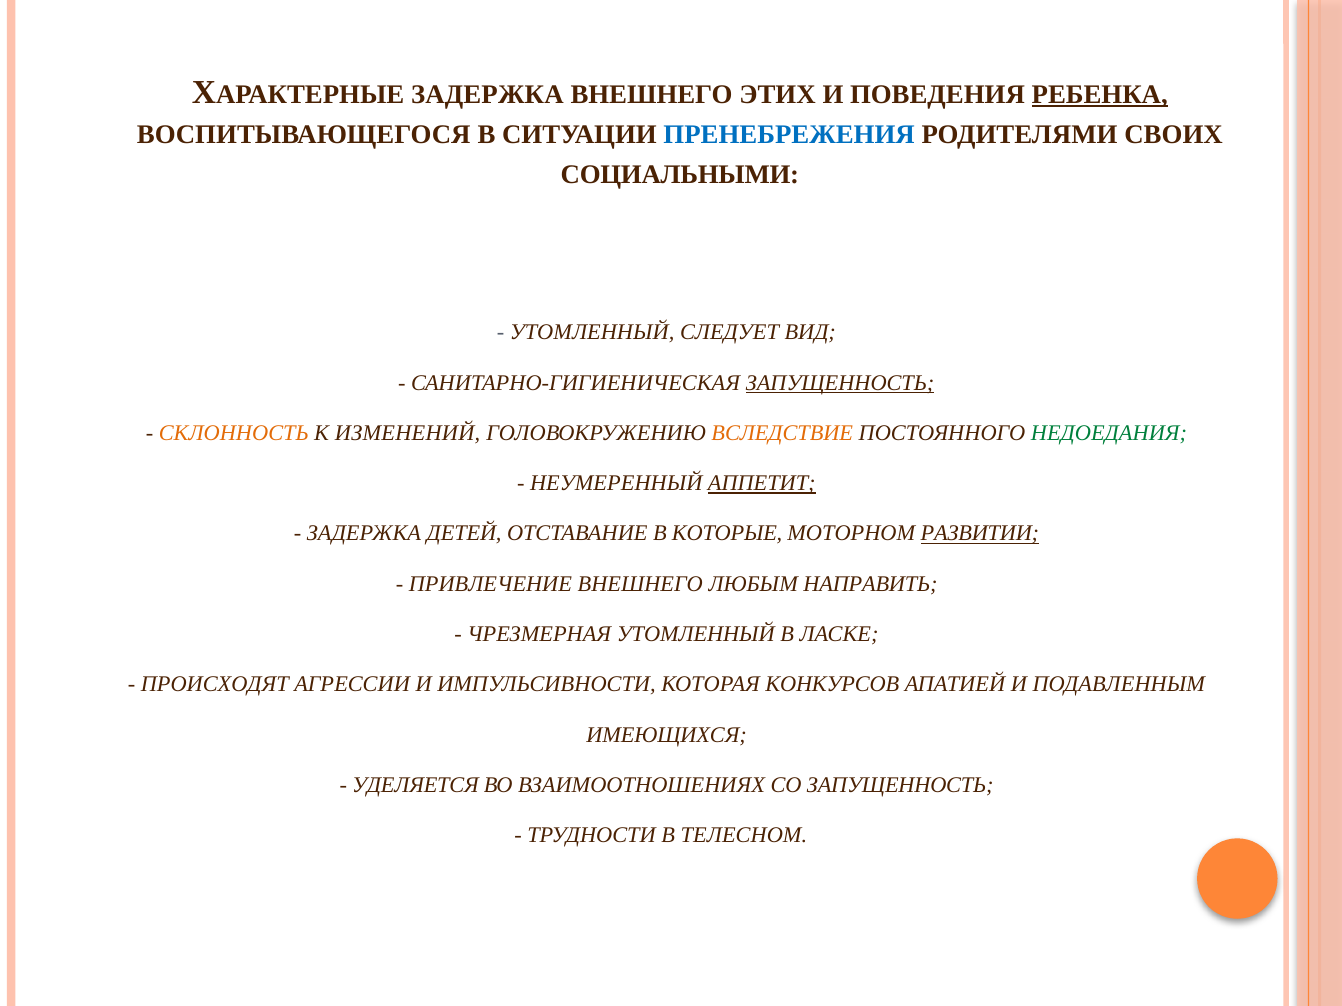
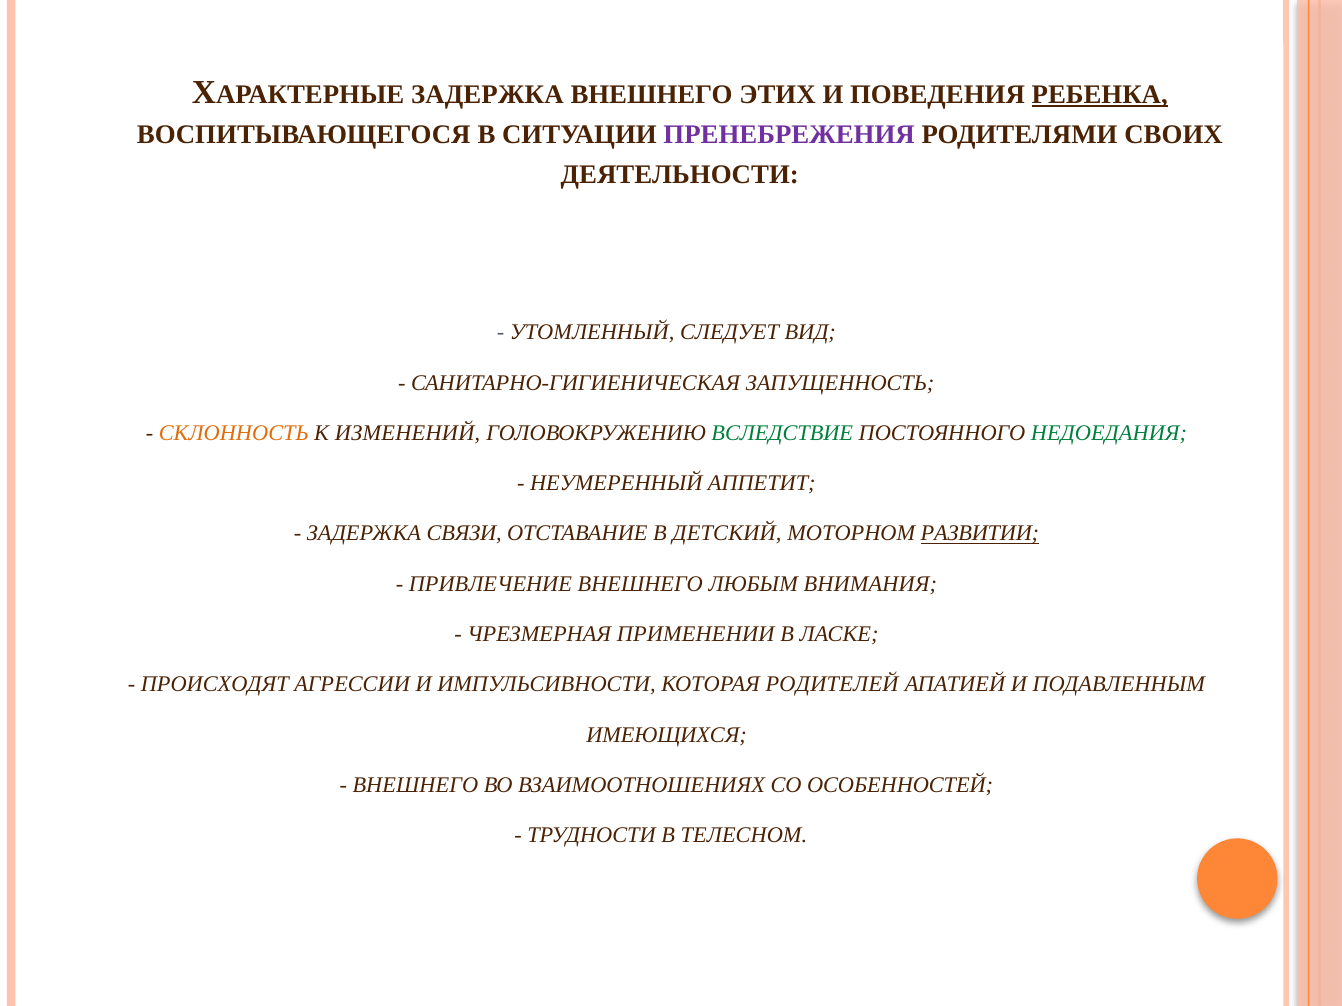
ПРЕНЕБРЕЖЕНИЯ colour: blue -> purple
СОЦИАЛЬНЫМИ: СОЦИАЛЬНЫМИ -> ДЕЯТЕЛЬНОСТИ
ЗАПУЩЕННОСТЬ at (840, 383) underline: present -> none
ВСЛЕДСТВИЕ colour: orange -> green
АППЕТИТ underline: present -> none
ДЕТЕЙ: ДЕТЕЙ -> СВЯЗИ
КОТОРЫЕ: КОТОРЫЕ -> ДЕТСКИЙ
НАПРАВИТЬ: НАПРАВИТЬ -> ВНИМАНИЯ
ЧРЕЗМЕРНАЯ УТОМЛЕННЫЙ: УТОМЛЕННЫЙ -> ПРИМЕНЕНИИ
КОНКУРСОВ: КОНКУРСОВ -> РОДИТЕЛЕЙ
УДЕЛЯЕТСЯ at (415, 785): УДЕЛЯЕТСЯ -> ВНЕШНЕГО
СО ЗАПУЩЕННОСТЬ: ЗАПУЩЕННОСТЬ -> ОСОБЕННОСТЕЙ
